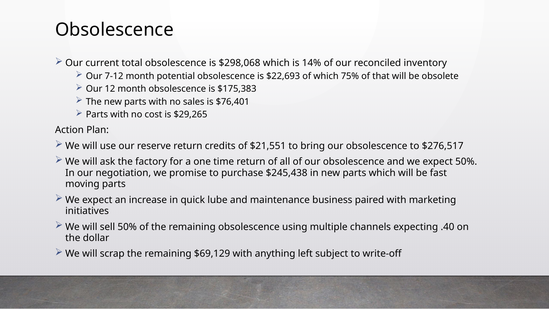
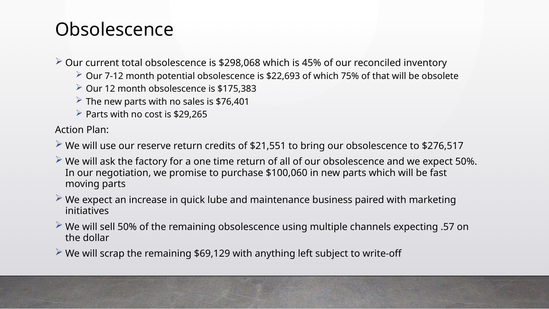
14%: 14% -> 45%
$245,438: $245,438 -> $100,060
.40: .40 -> .57
